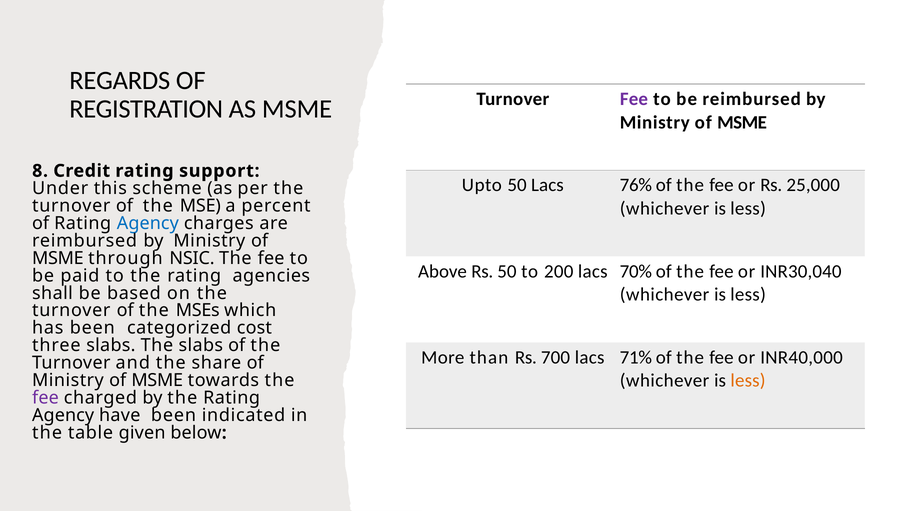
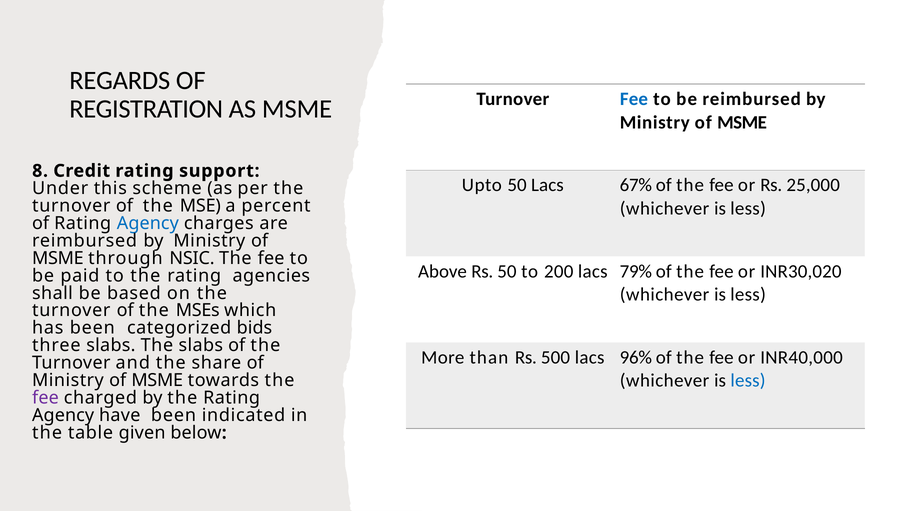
Fee at (634, 99) colour: purple -> blue
76%: 76% -> 67%
70%: 70% -> 79%
INR30,040: INR30,040 -> INR30,020
cost: cost -> bids
700: 700 -> 500
71%: 71% -> 96%
less at (748, 381) colour: orange -> blue
